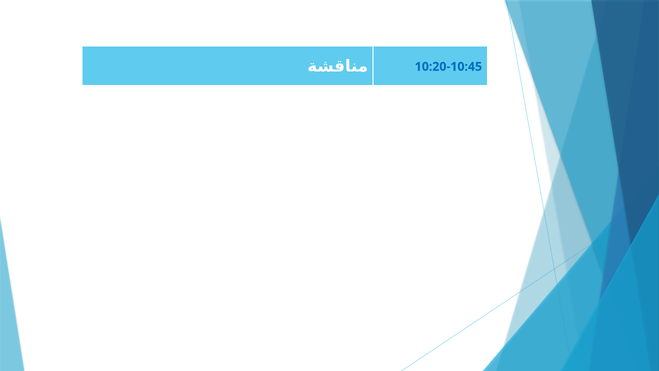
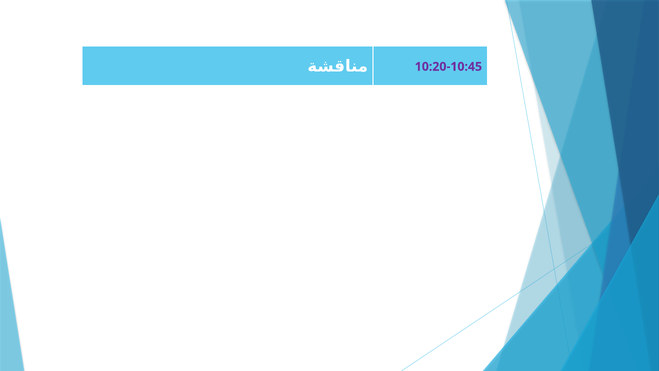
10:20-10:45 colour: blue -> purple
